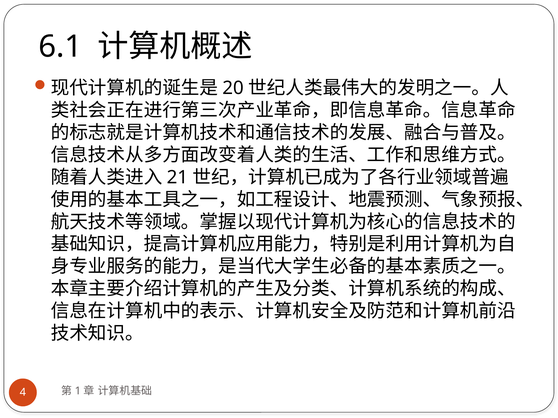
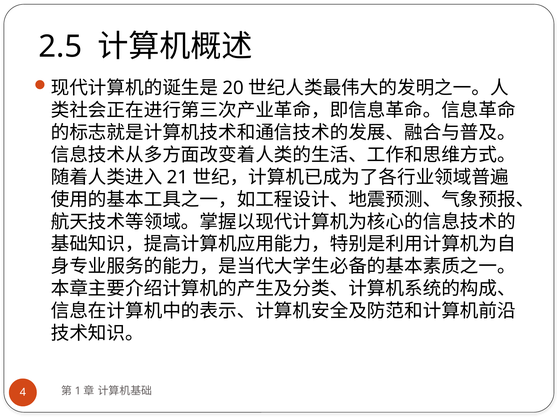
6.1: 6.1 -> 2.5
